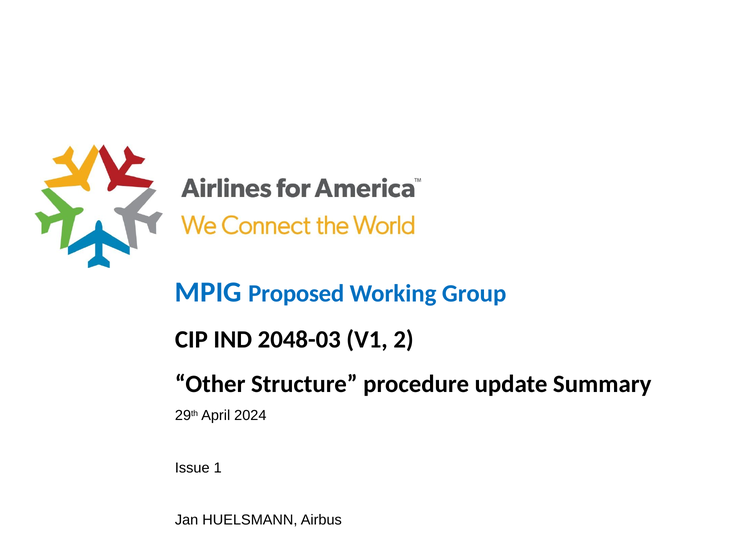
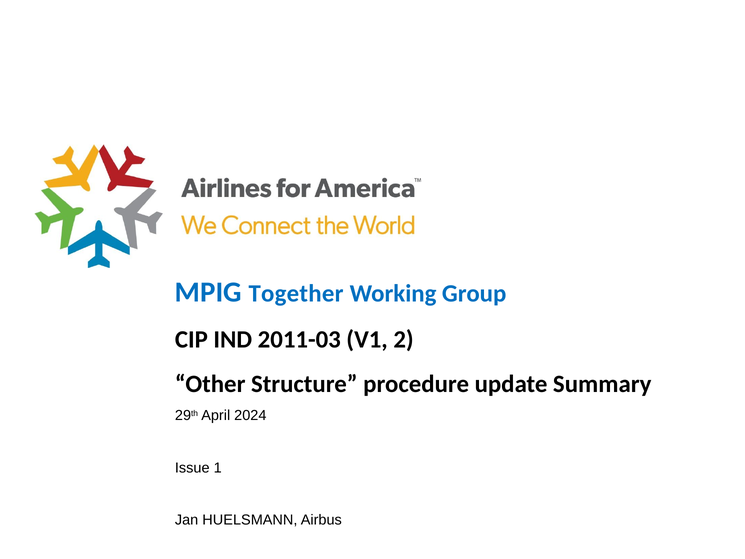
Proposed: Proposed -> Together
2048-03: 2048-03 -> 2011-03
